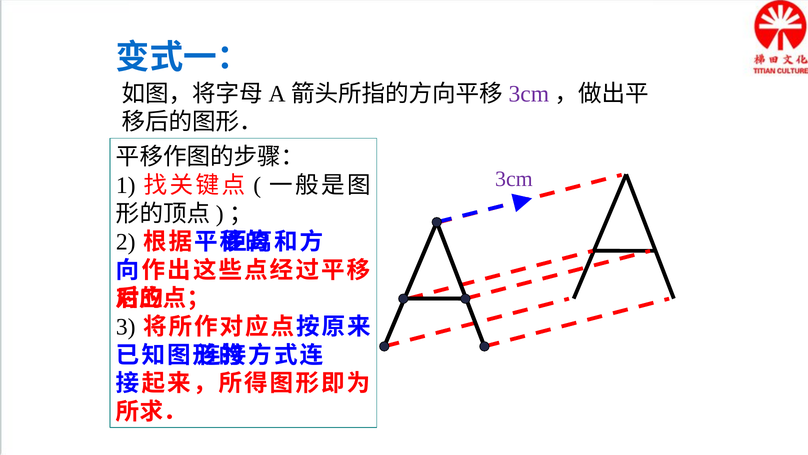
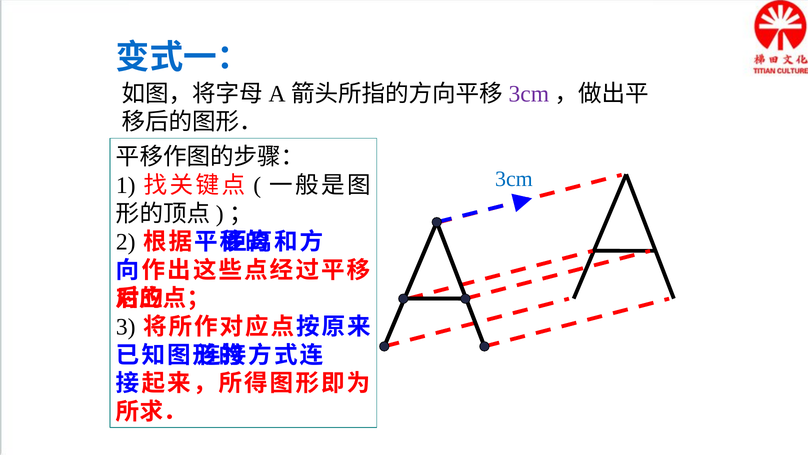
3cm at (514, 179) colour: purple -> blue
